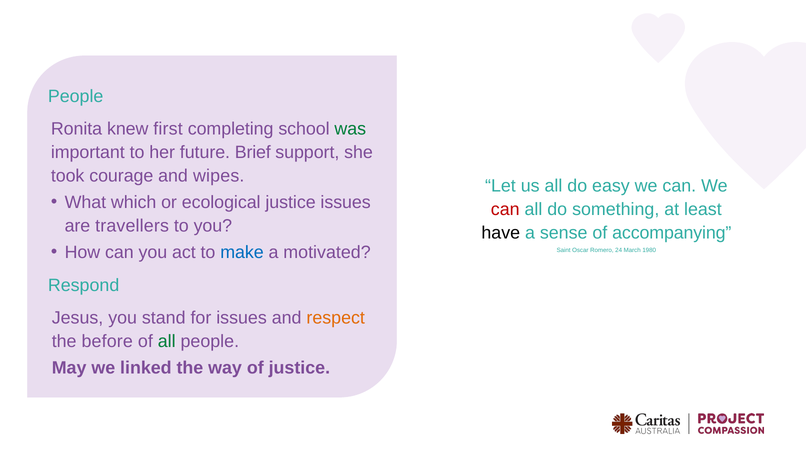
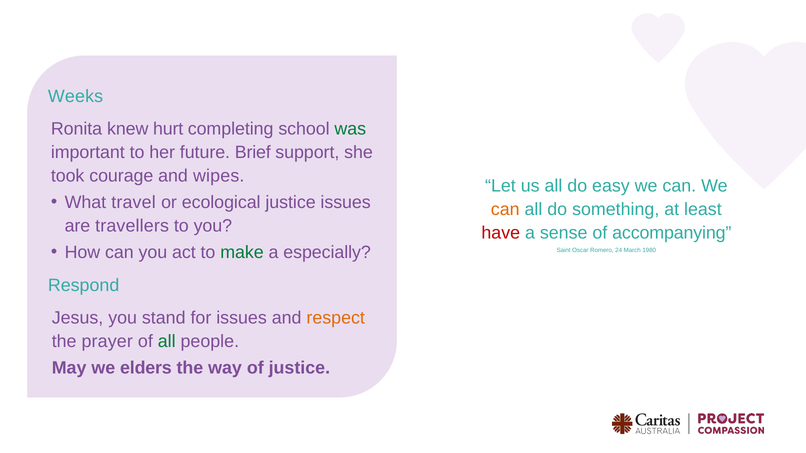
People at (76, 96): People -> Weeks
first: first -> hurt
which: which -> travel
can at (505, 210) colour: red -> orange
have colour: black -> red
make colour: blue -> green
motivated: motivated -> especially
before: before -> prayer
linked: linked -> elders
